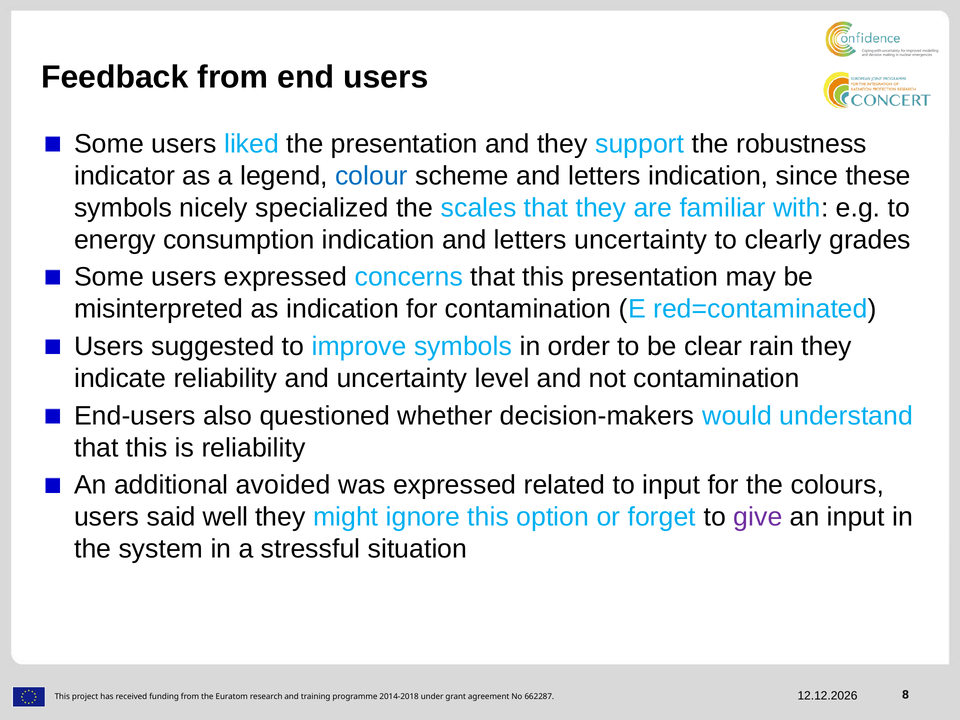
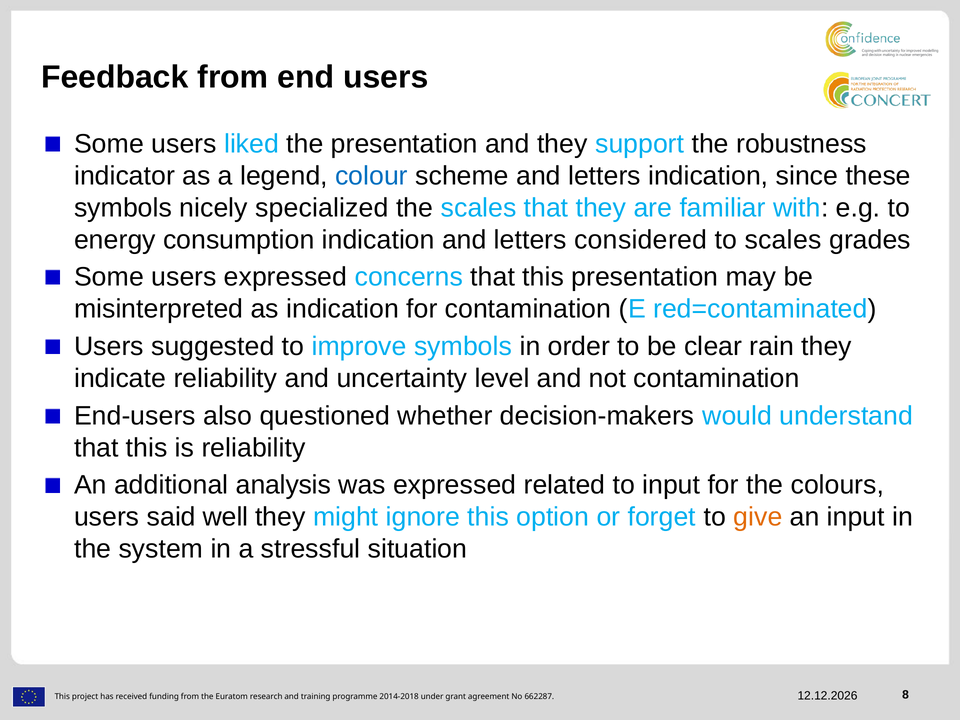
letters uncertainty: uncertainty -> considered
to clearly: clearly -> scales
avoided: avoided -> analysis
give colour: purple -> orange
